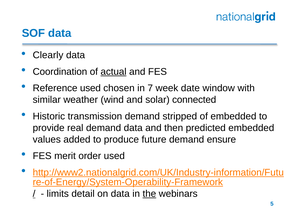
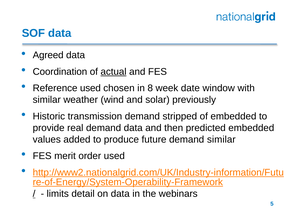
Clearly: Clearly -> Agreed
7: 7 -> 8
connected: connected -> previously
demand ensure: ensure -> similar
the underline: present -> none
